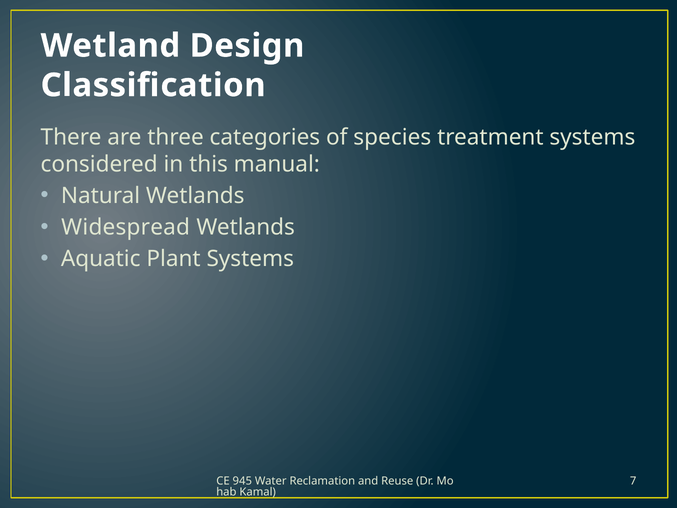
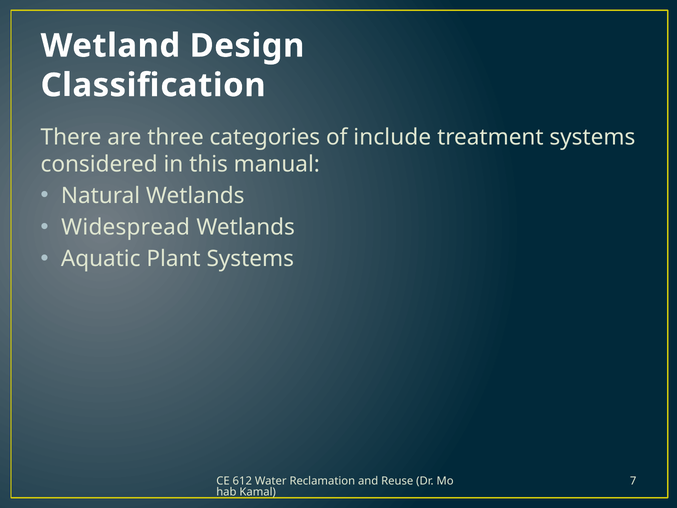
species: species -> include
945: 945 -> 612
